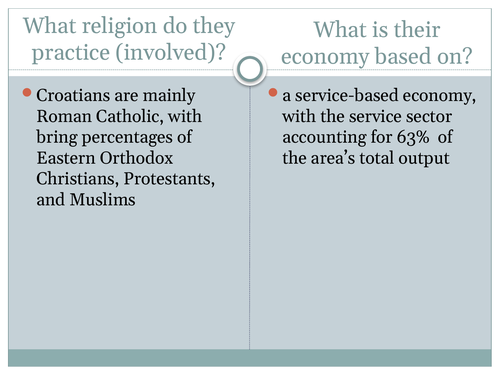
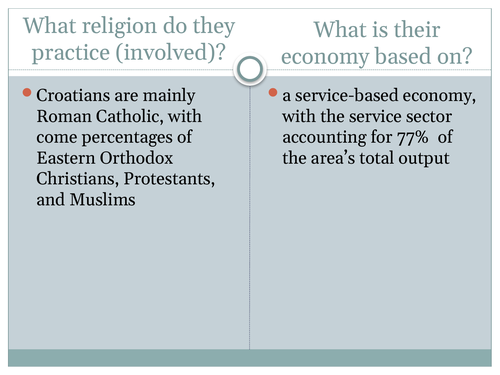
bring: bring -> come
63%: 63% -> 77%
